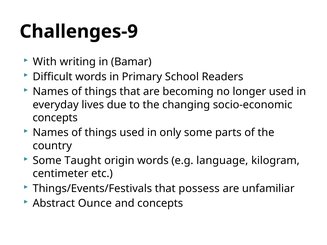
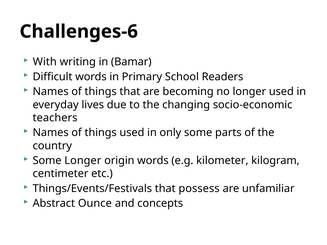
Challenges-9: Challenges-9 -> Challenges-6
concepts at (55, 118): concepts -> teachers
Some Taught: Taught -> Longer
language: language -> kilometer
